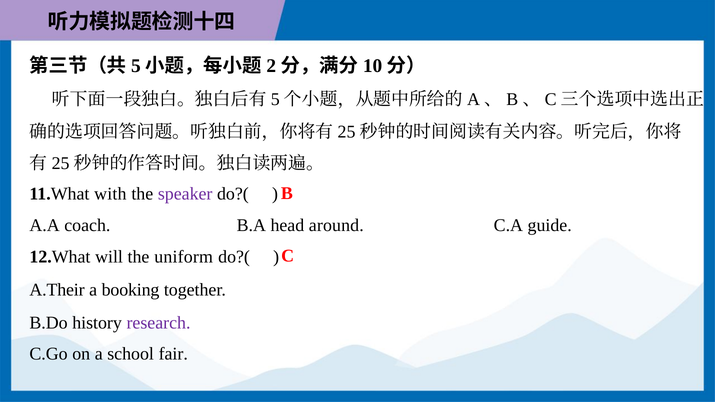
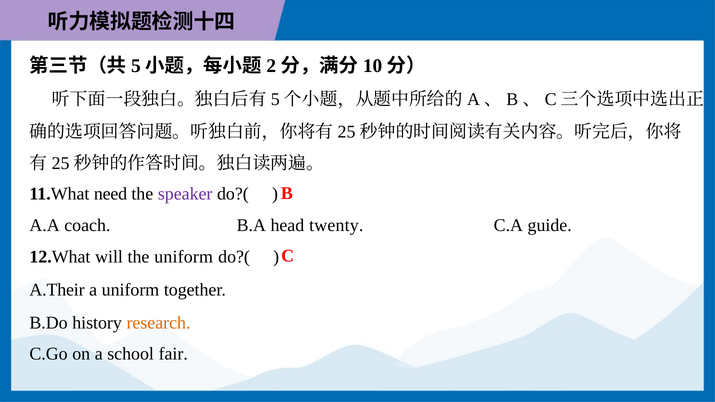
with: with -> need
around: around -> twenty
a booking: booking -> uniform
research colour: purple -> orange
